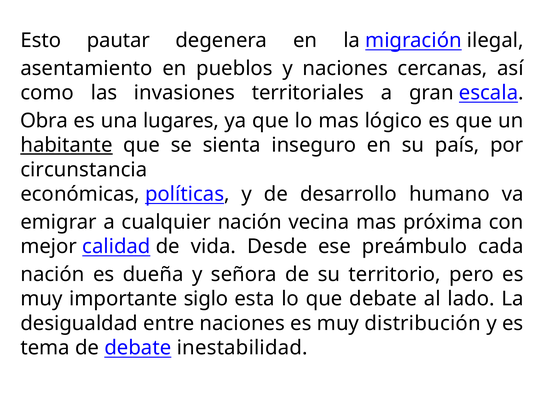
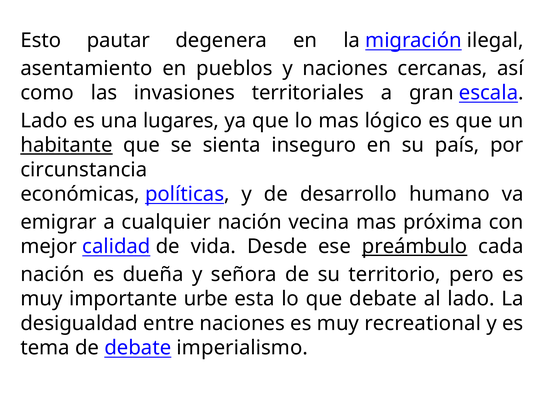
Obra at (44, 121): Obra -> Lado
preámbulo underline: none -> present
siglo: siglo -> urbe
distribución: distribución -> recreational
inestabilidad: inestabilidad -> imperialismo
